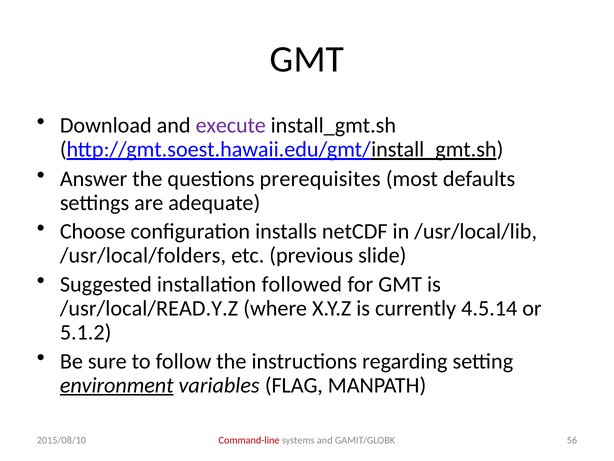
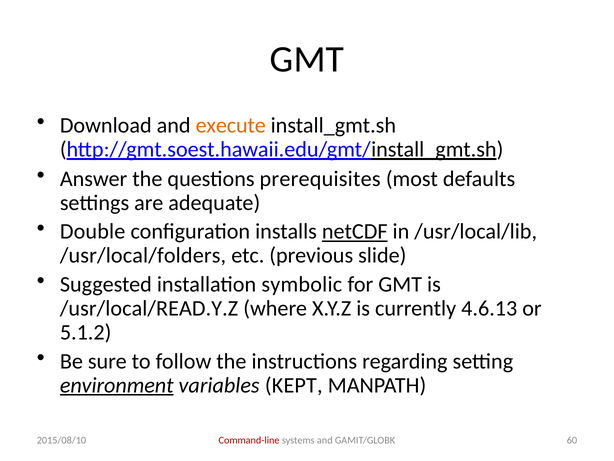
execute colour: purple -> orange
Choose: Choose -> Double
netCDF underline: none -> present
followed: followed -> symbolic
4.5.14: 4.5.14 -> 4.6.13
FLAG: FLAG -> KEPT
56: 56 -> 60
